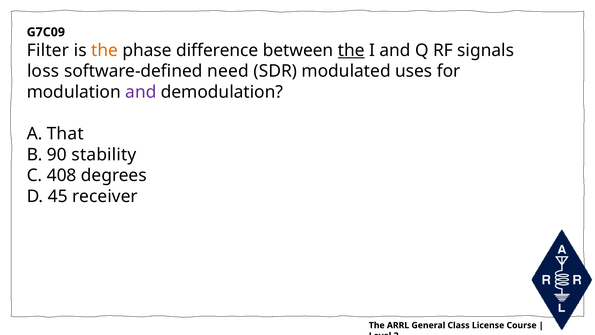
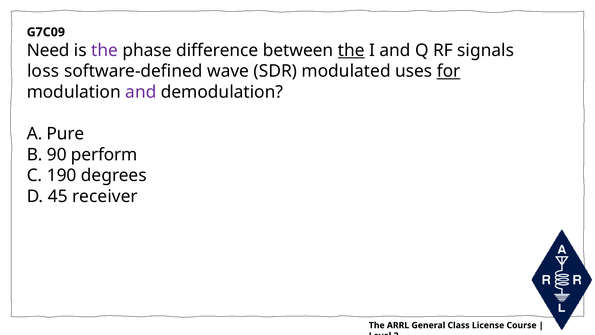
Filter: Filter -> Need
the at (105, 50) colour: orange -> purple
need: need -> wave
for underline: none -> present
That: That -> Pure
stability: stability -> perform
408: 408 -> 190
